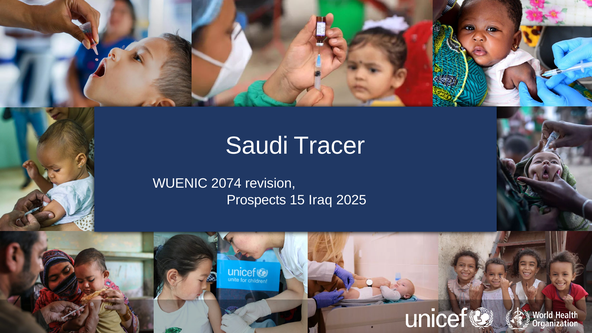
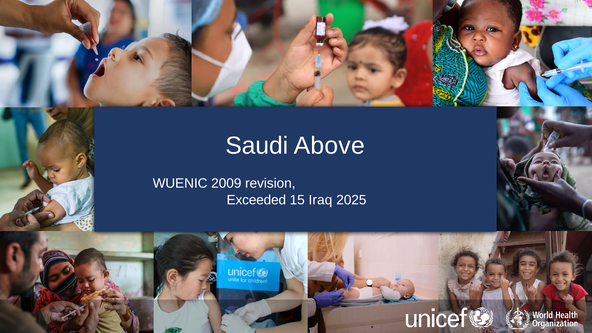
Tracer: Tracer -> Above
2074: 2074 -> 2009
Prospects: Prospects -> Exceeded
